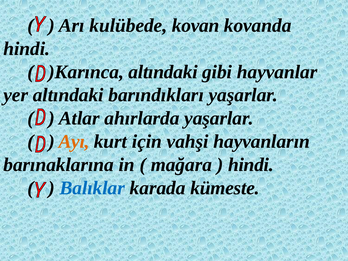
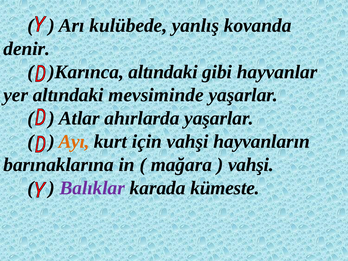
kovan: kovan -> yanlış
hindi at (27, 49): hindi -> denir
barındıkları: barındıkları -> mevsiminde
hindi at (251, 165): hindi -> vahşi
Balıklar colour: blue -> purple
